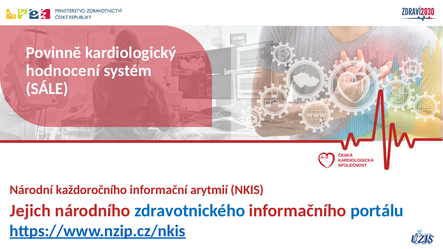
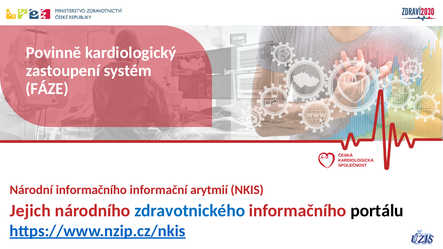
hodnocení: hodnocení -> zastoupení
SÁLE: SÁLE -> FÁZE
Národní každoročního: každoročního -> informačního
portálu colour: blue -> black
